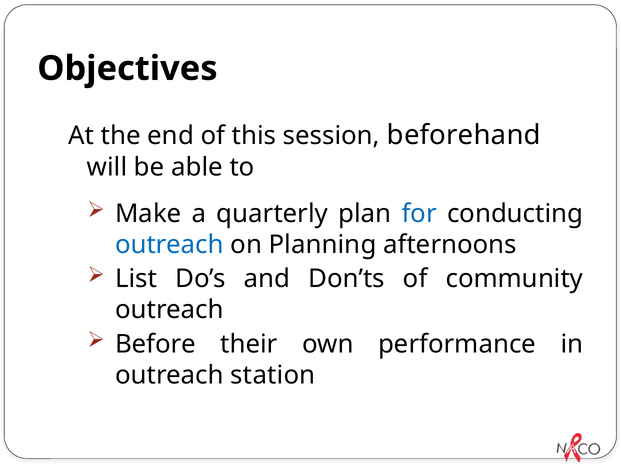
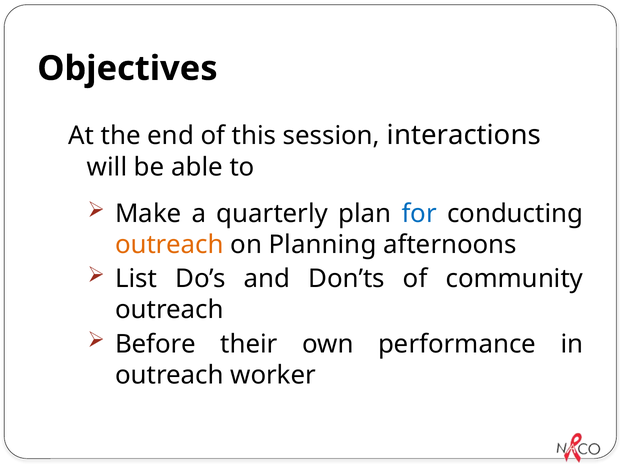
beforehand: beforehand -> interactions
outreach at (169, 245) colour: blue -> orange
station: station -> worker
